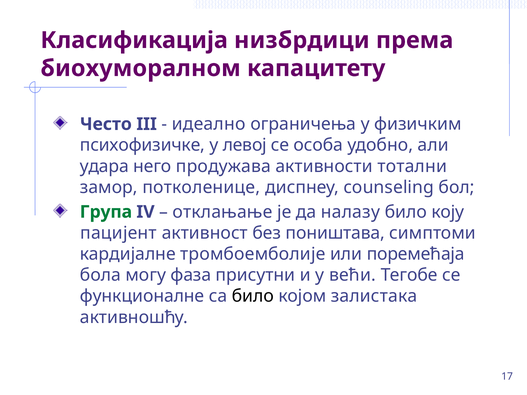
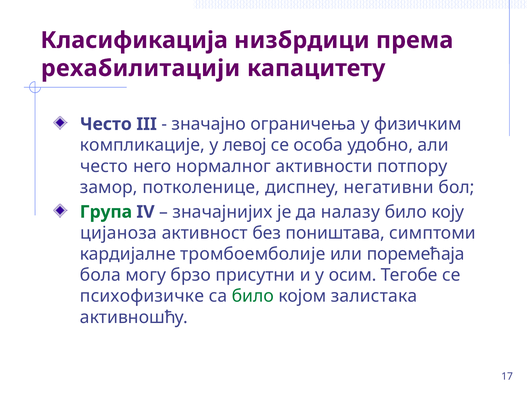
биохуморалном: биохуморалном -> рехабилитацији
идеално: идеално -> значајно
психофизичке: психофизичке -> компликације
удара at (104, 166): удара -> често
продужава: продужава -> нормалног
тотални: тотални -> потпору
counseling: counseling -> негативни
отклањање: отклањање -> значајнијих
пацијент: пацијент -> цијаноза
фаза: фаза -> брзо
већи: већи -> осим
функционалне: функционалне -> психофизичке
било at (253, 296) colour: black -> green
